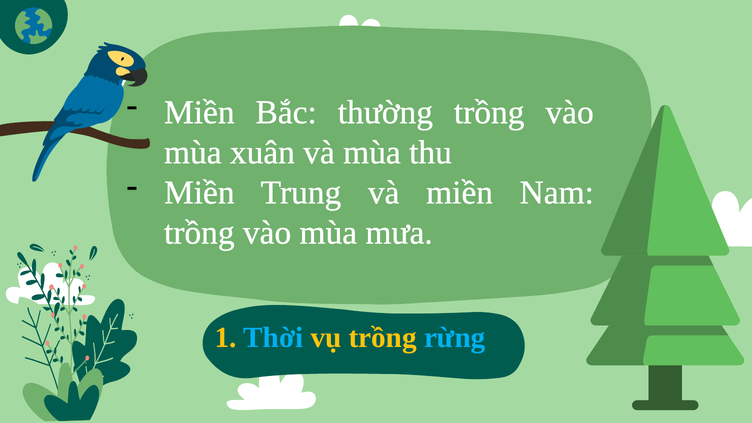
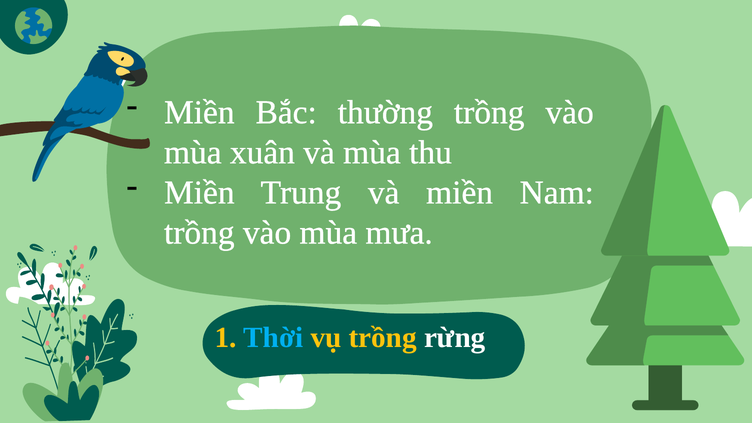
rừng colour: light blue -> white
